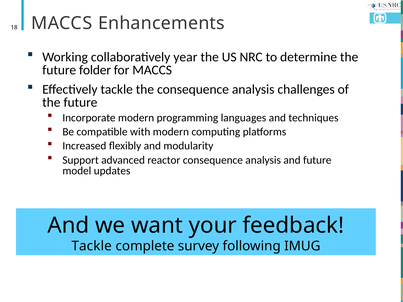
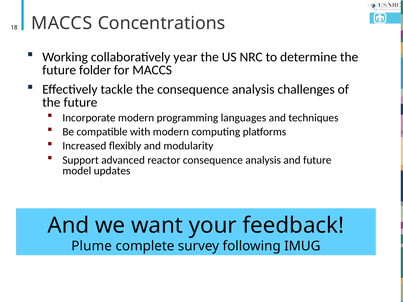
Enhancements: Enhancements -> Concentrations
Tackle at (92, 246): Tackle -> Plume
